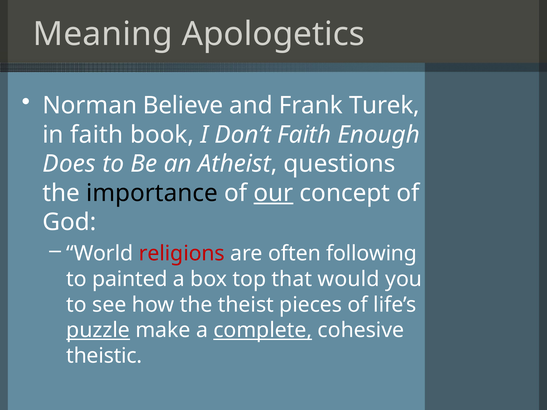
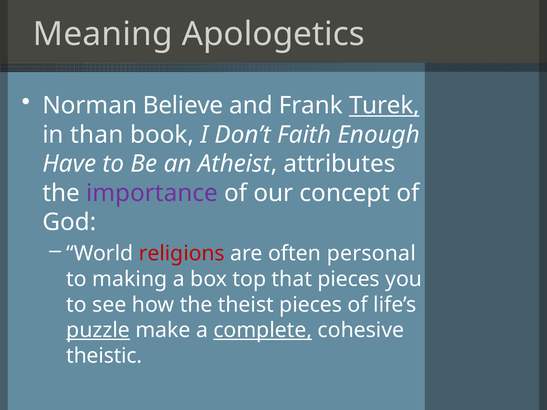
Turek underline: none -> present
in faith: faith -> than
Does: Does -> Have
questions: questions -> attributes
importance colour: black -> purple
our underline: present -> none
following: following -> personal
painted: painted -> making
that would: would -> pieces
